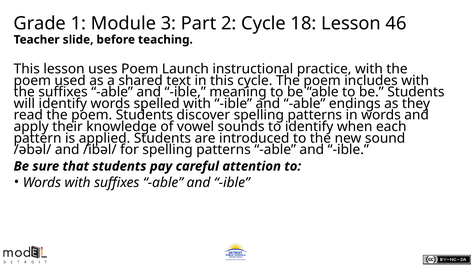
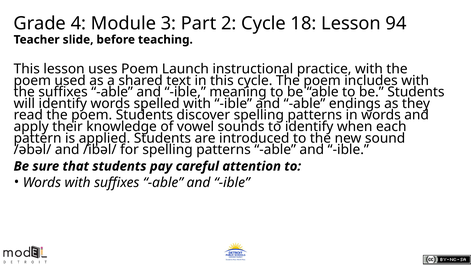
1: 1 -> 4
46: 46 -> 94
